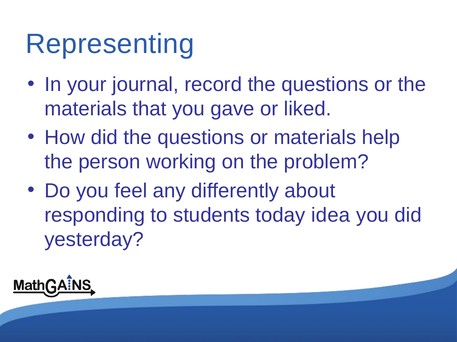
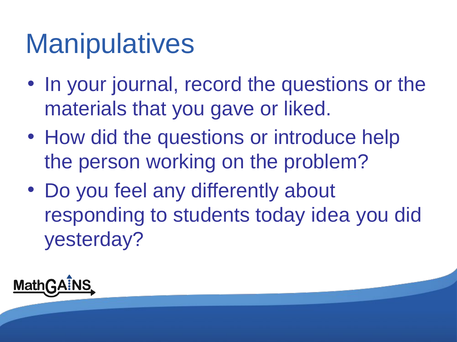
Representing: Representing -> Manipulatives
or materials: materials -> introduce
